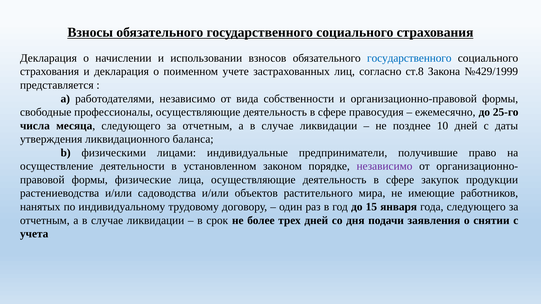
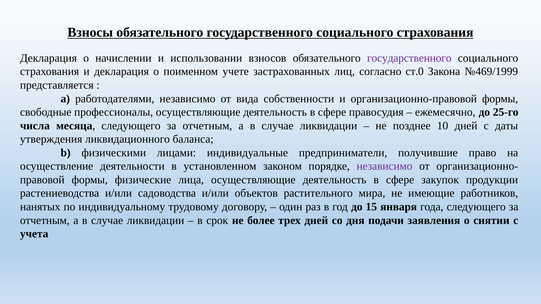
государственного at (409, 58) colour: blue -> purple
ст.8: ст.8 -> ст.0
№429/1999: №429/1999 -> №469/1999
